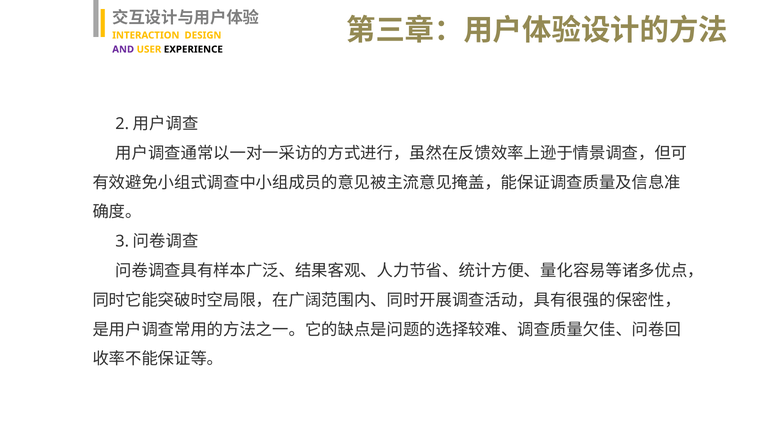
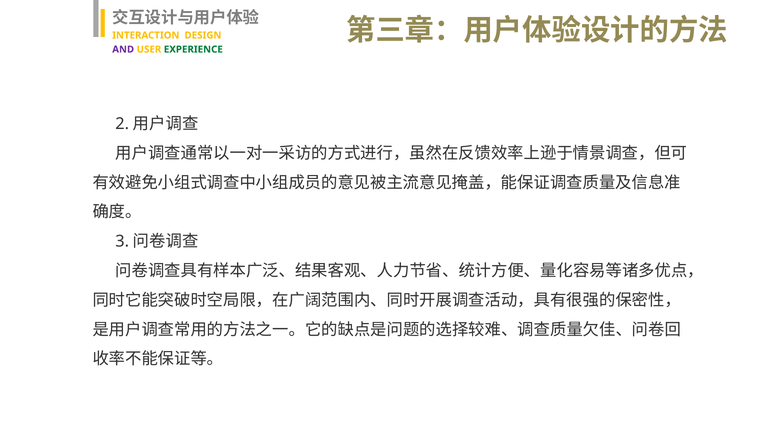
EXPERIENCE colour: black -> green
